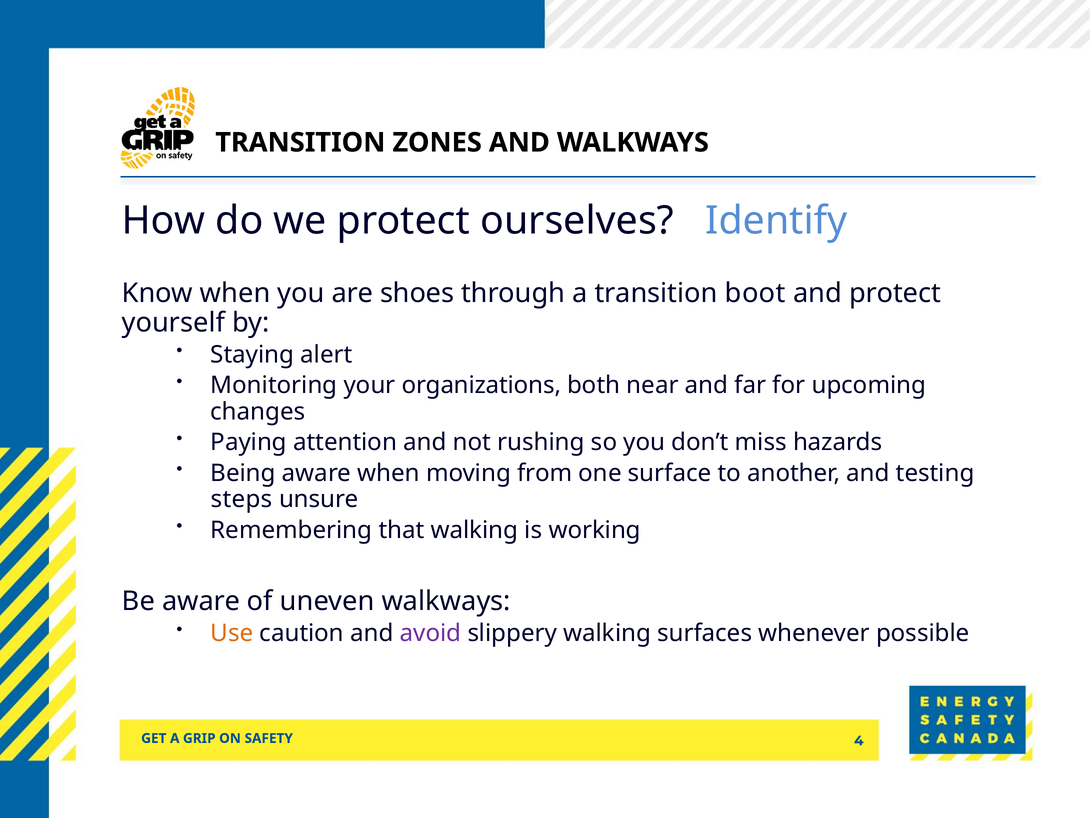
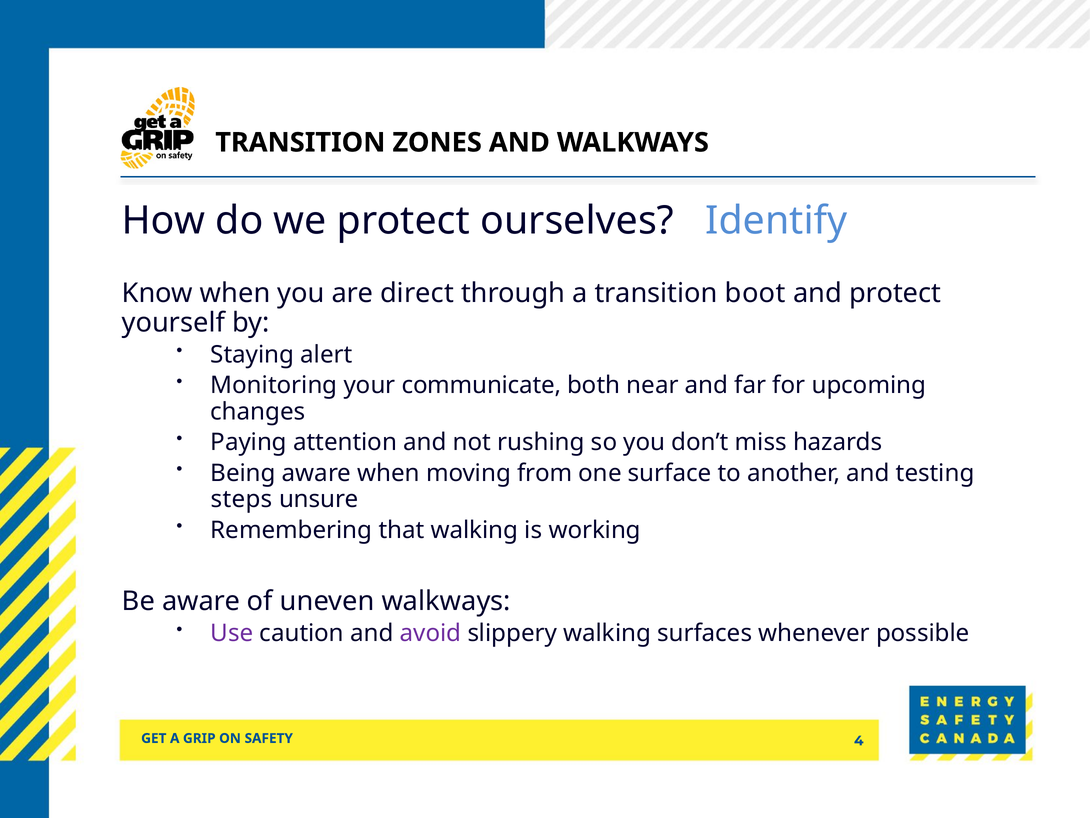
shoes: shoes -> direct
organizations: organizations -> communicate
Use colour: orange -> purple
